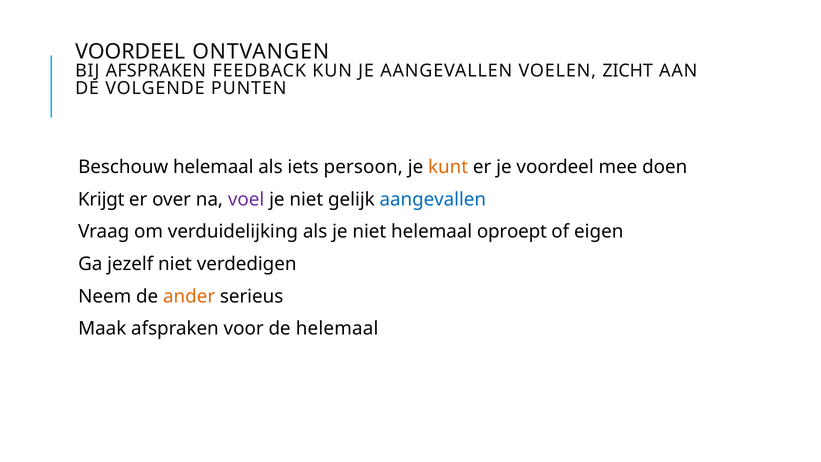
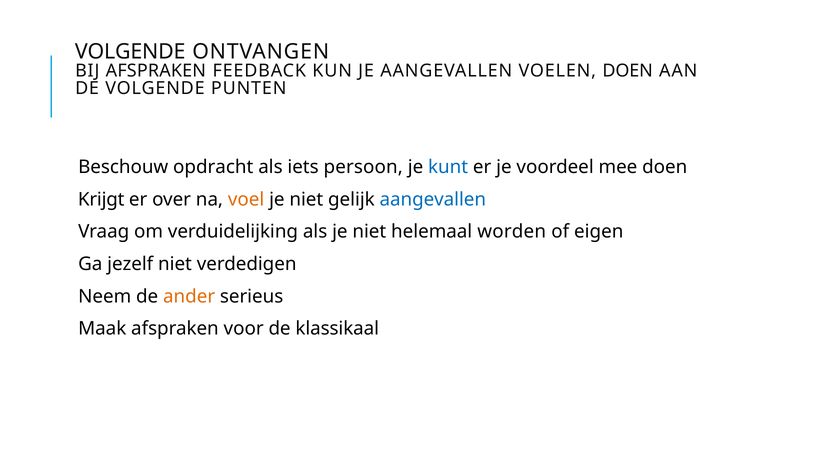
VOORDEEL at (130, 52): VOORDEEL -> VOLGENDE
VOELEN ZICHT: ZICHT -> DOEN
Beschouw helemaal: helemaal -> opdracht
kunt colour: orange -> blue
voel colour: purple -> orange
oproept: oproept -> worden
de helemaal: helemaal -> klassikaal
